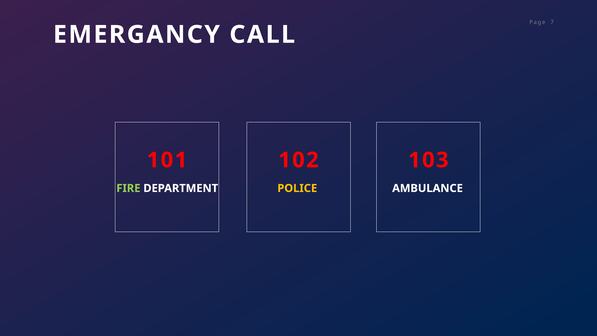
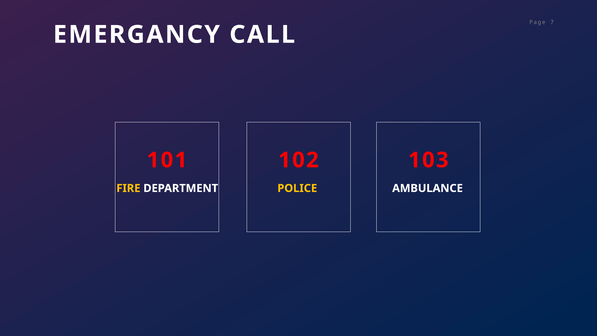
FIRE colour: light green -> yellow
